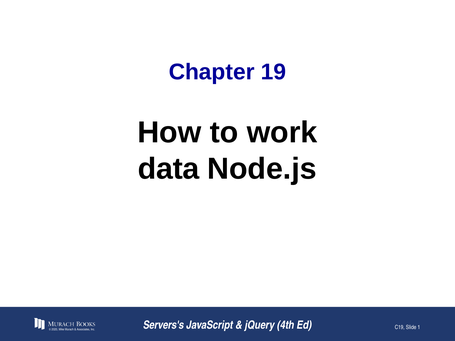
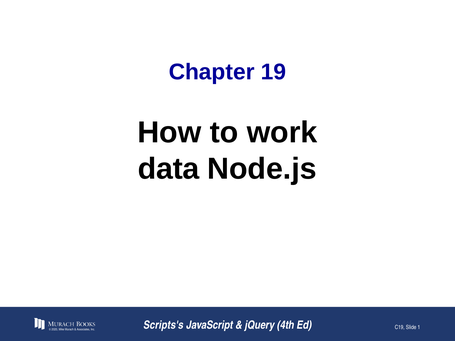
Servers's: Servers's -> Scripts's
